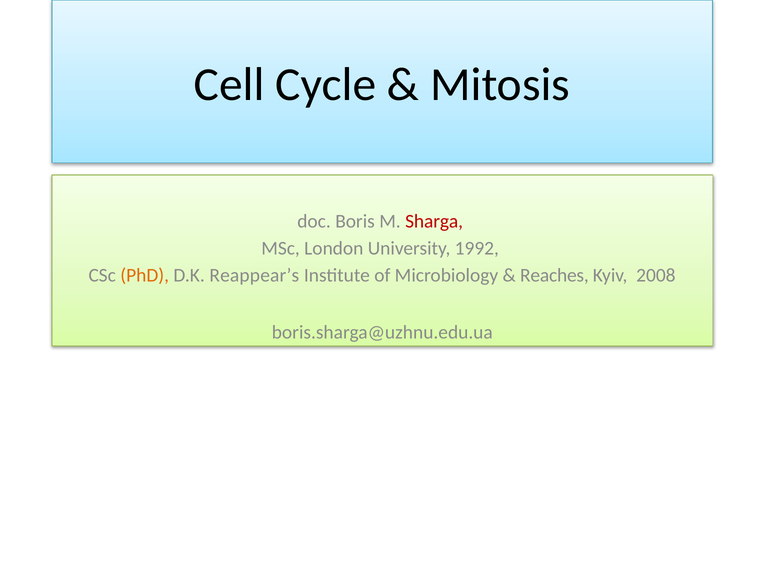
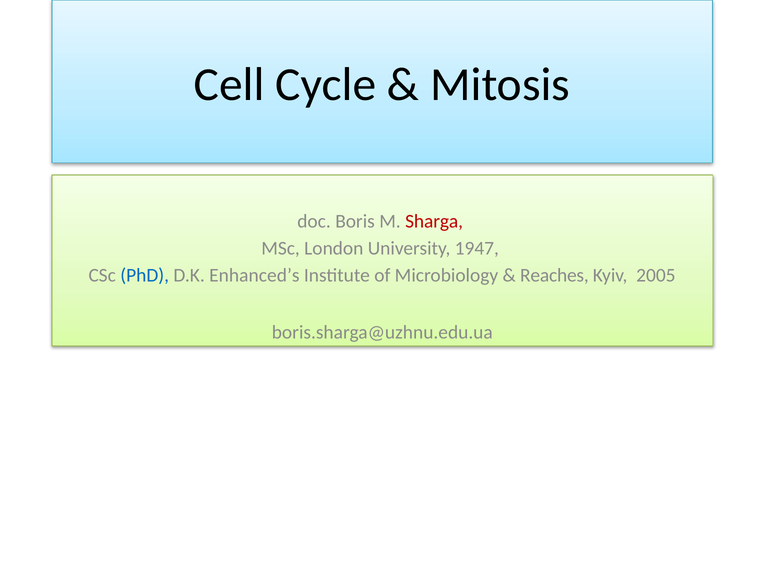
1992: 1992 -> 1947
PhD colour: orange -> blue
Reappear’s: Reappear’s -> Enhanced’s
2008: 2008 -> 2005
